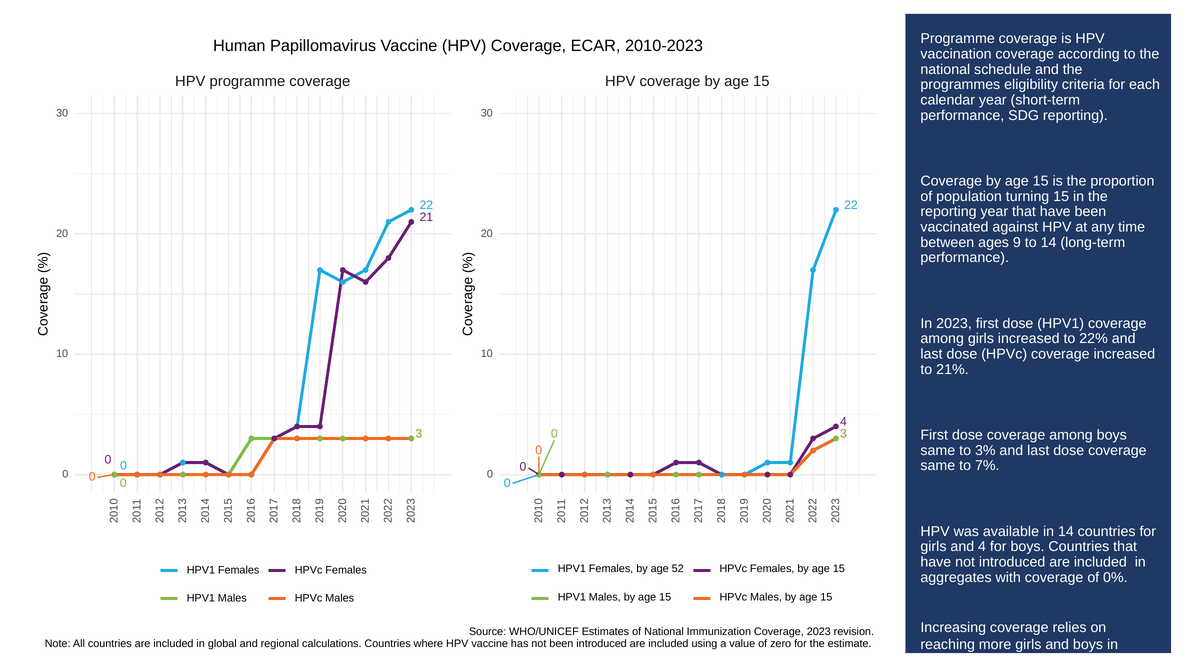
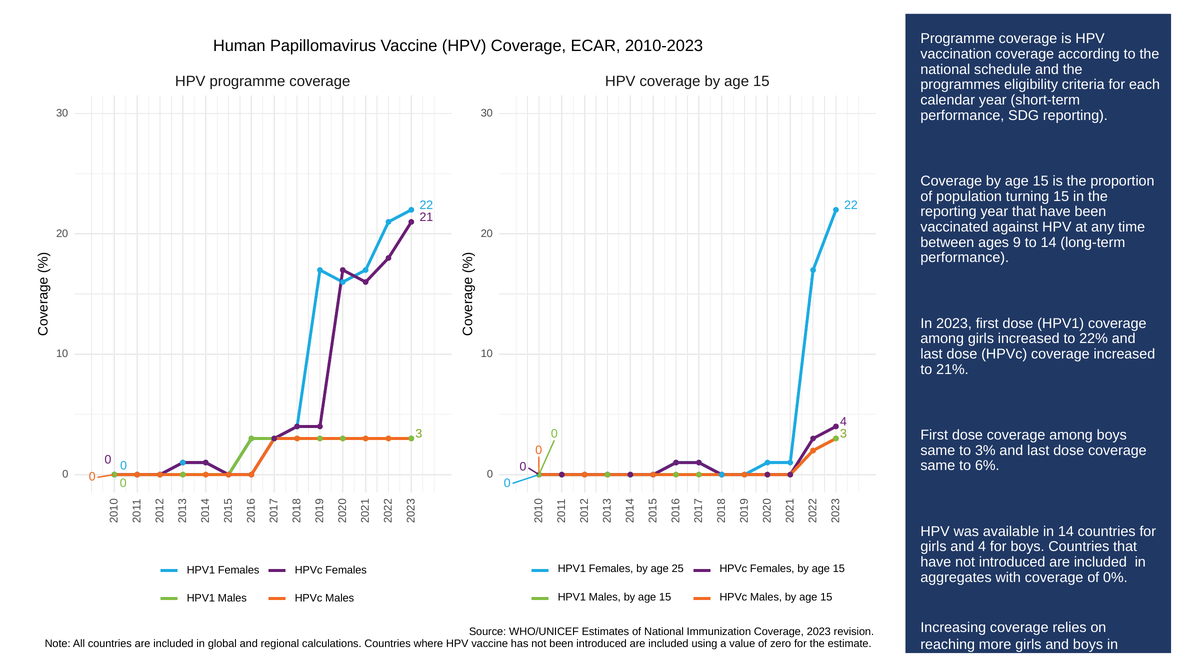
7%: 7% -> 6%
52: 52 -> 25
